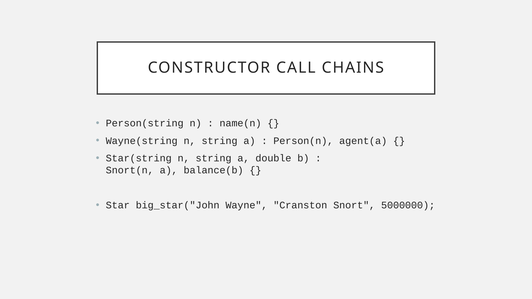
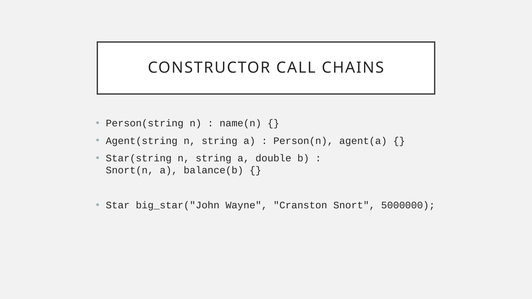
Wayne(string: Wayne(string -> Agent(string
